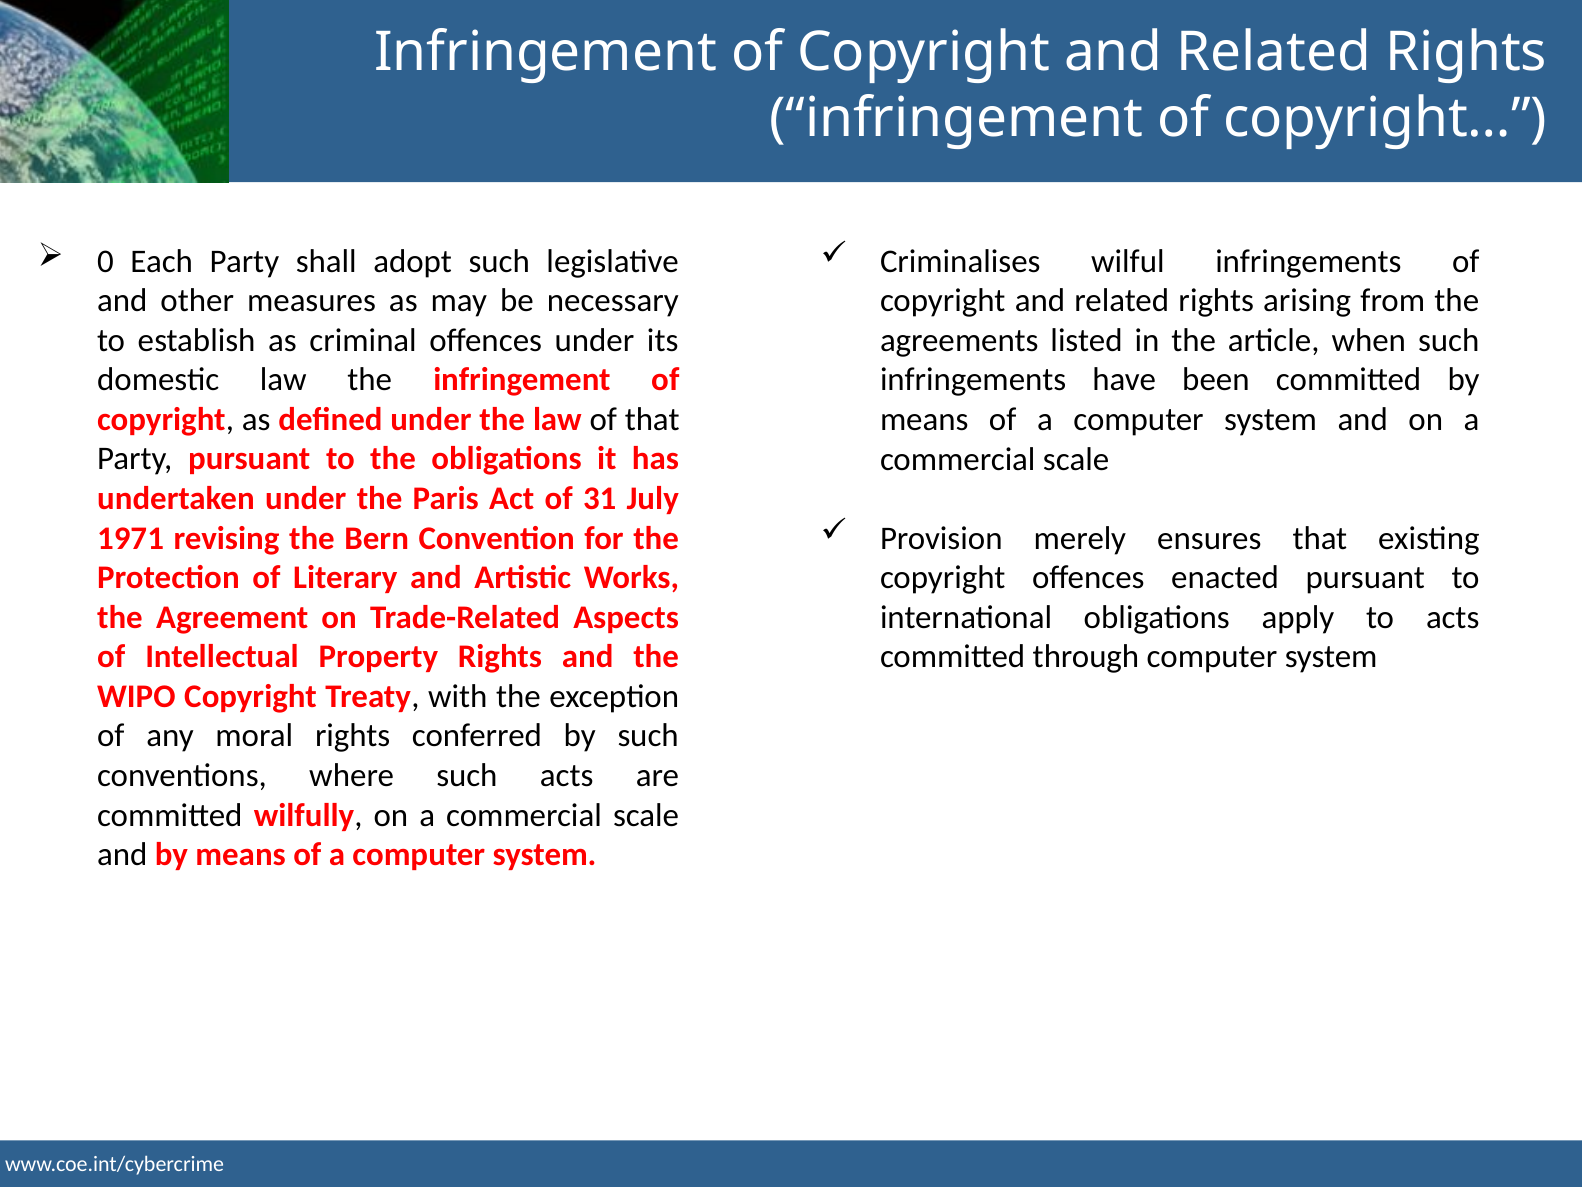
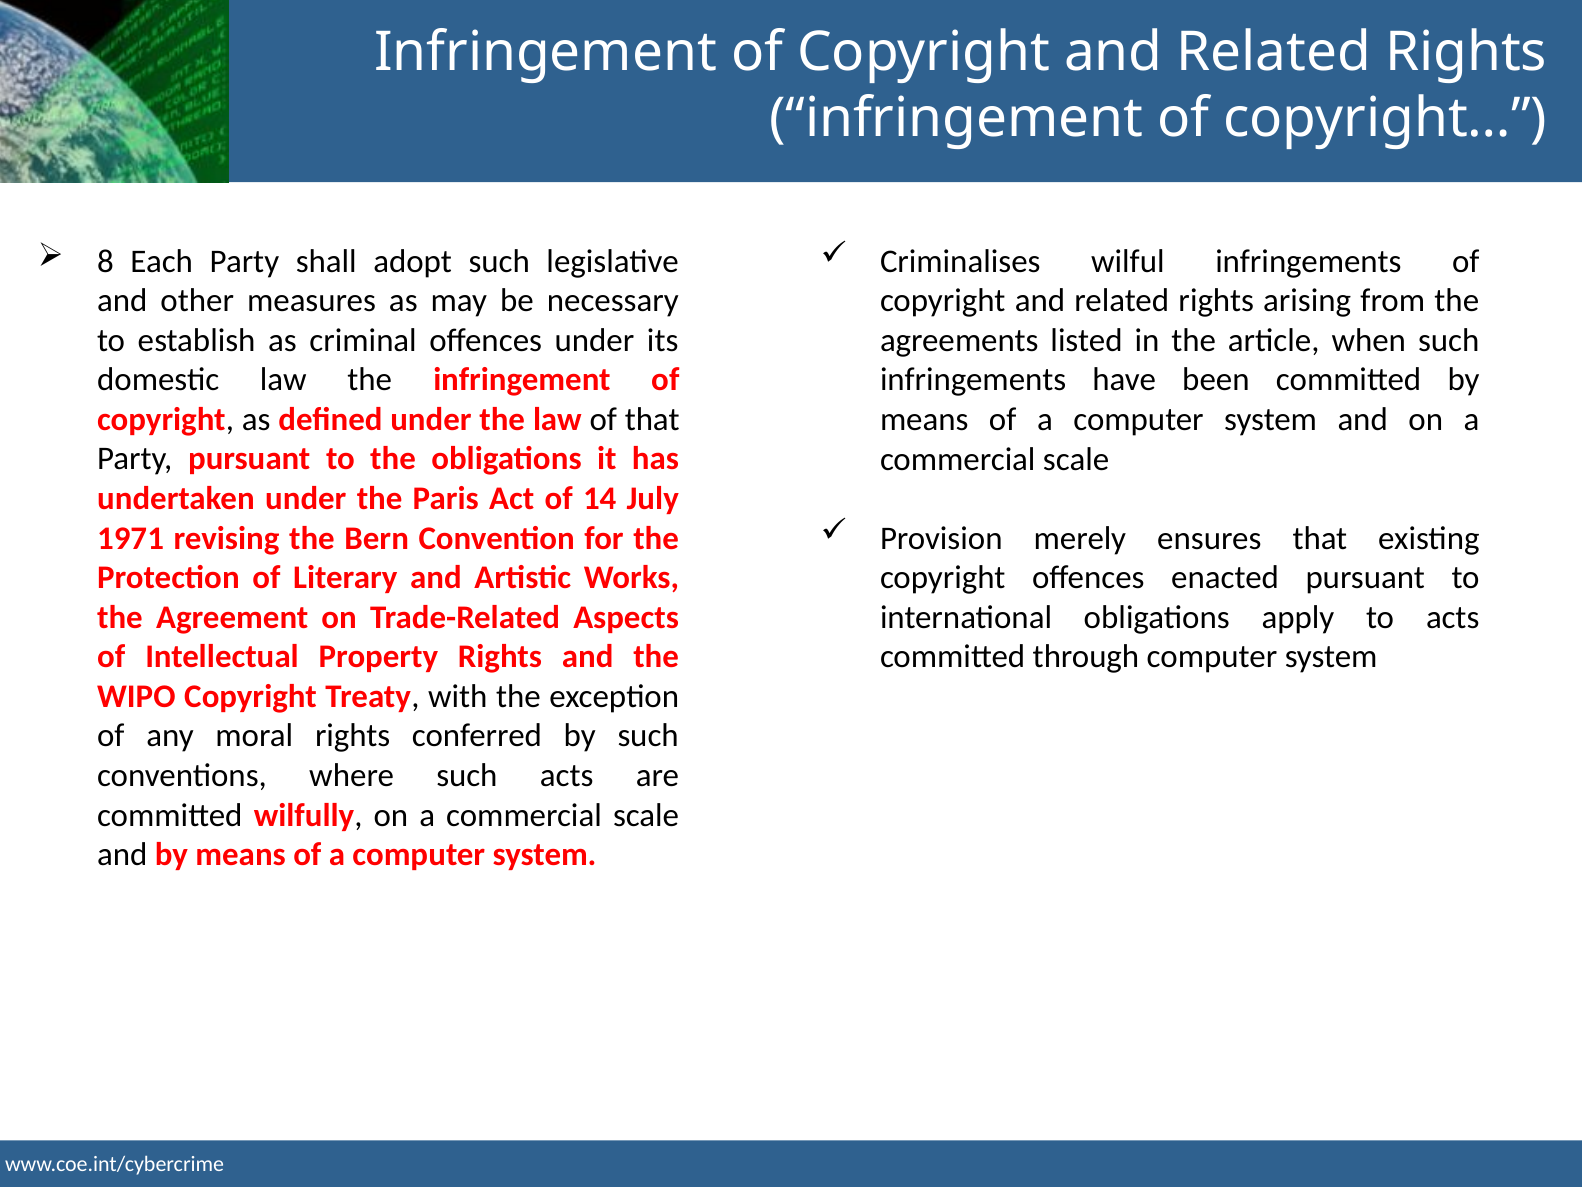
0: 0 -> 8
31: 31 -> 14
